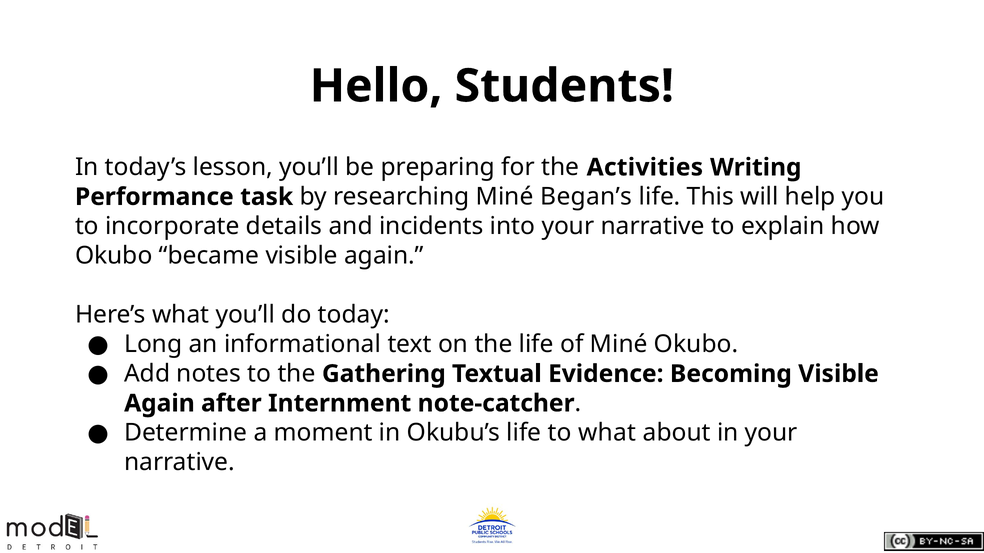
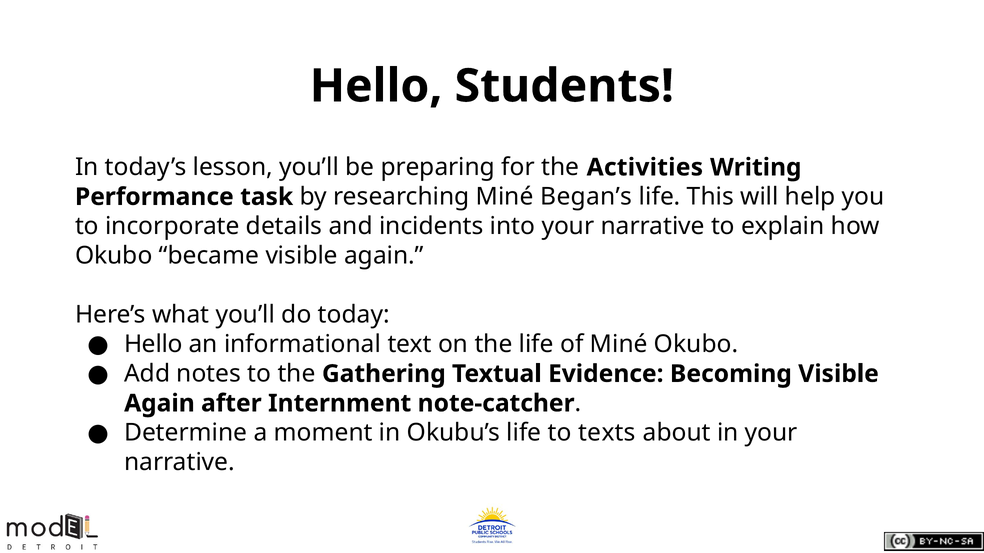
Long at (153, 345): Long -> Hello
to what: what -> texts
